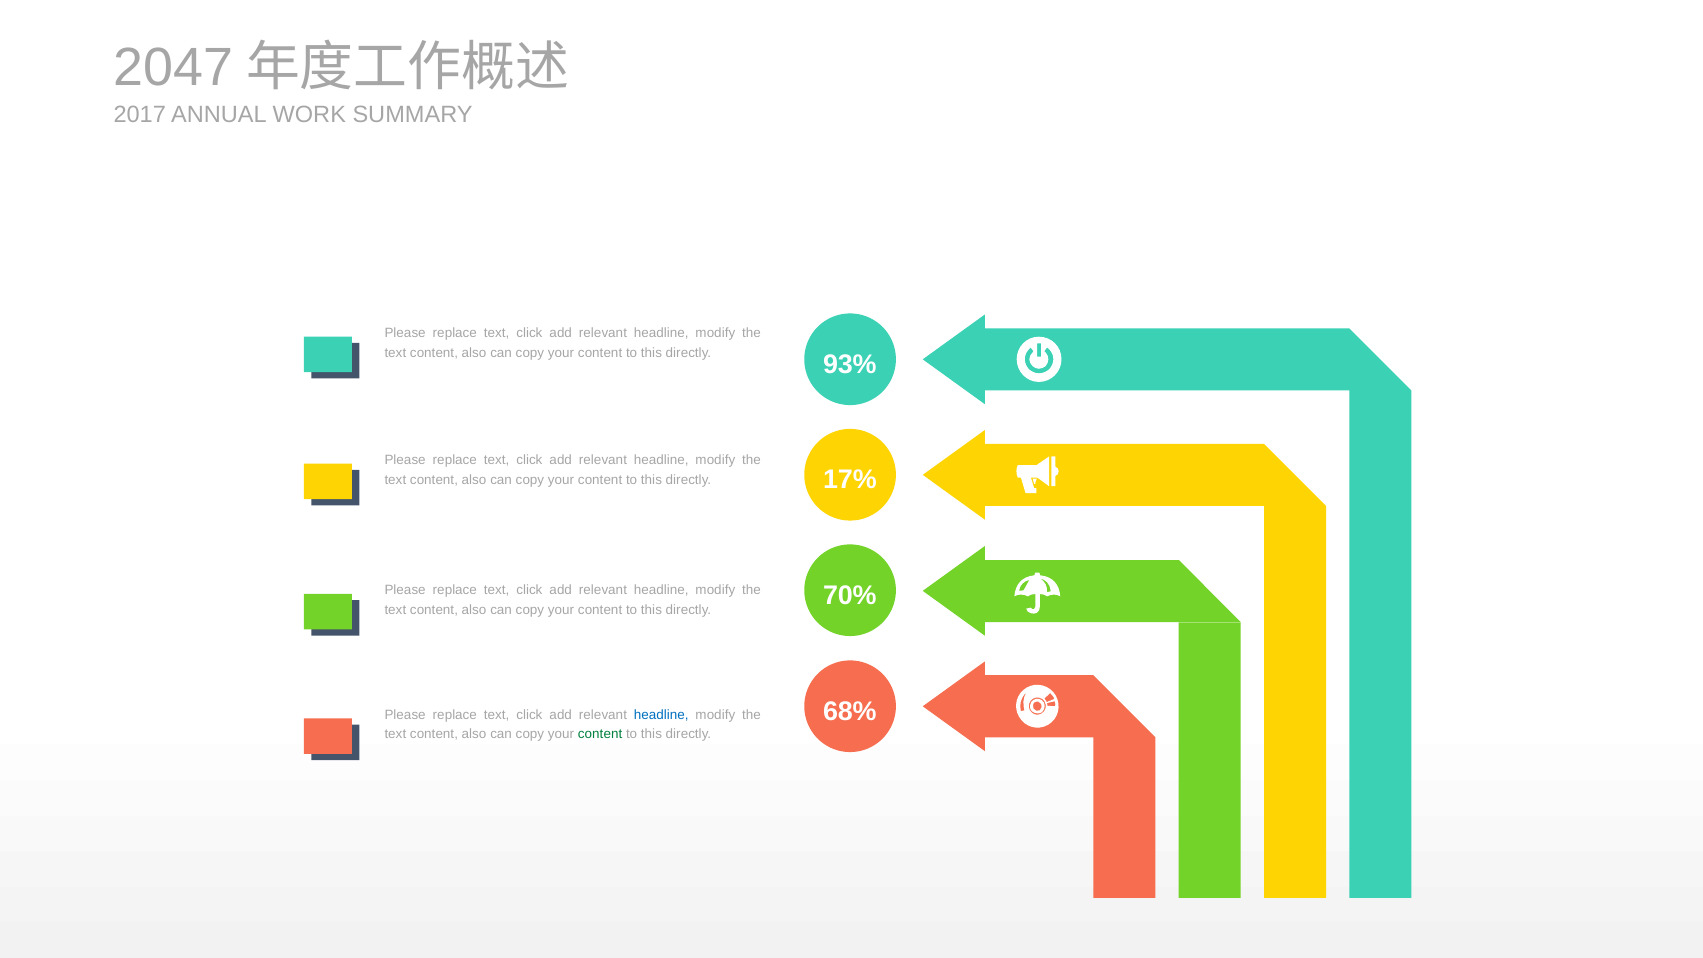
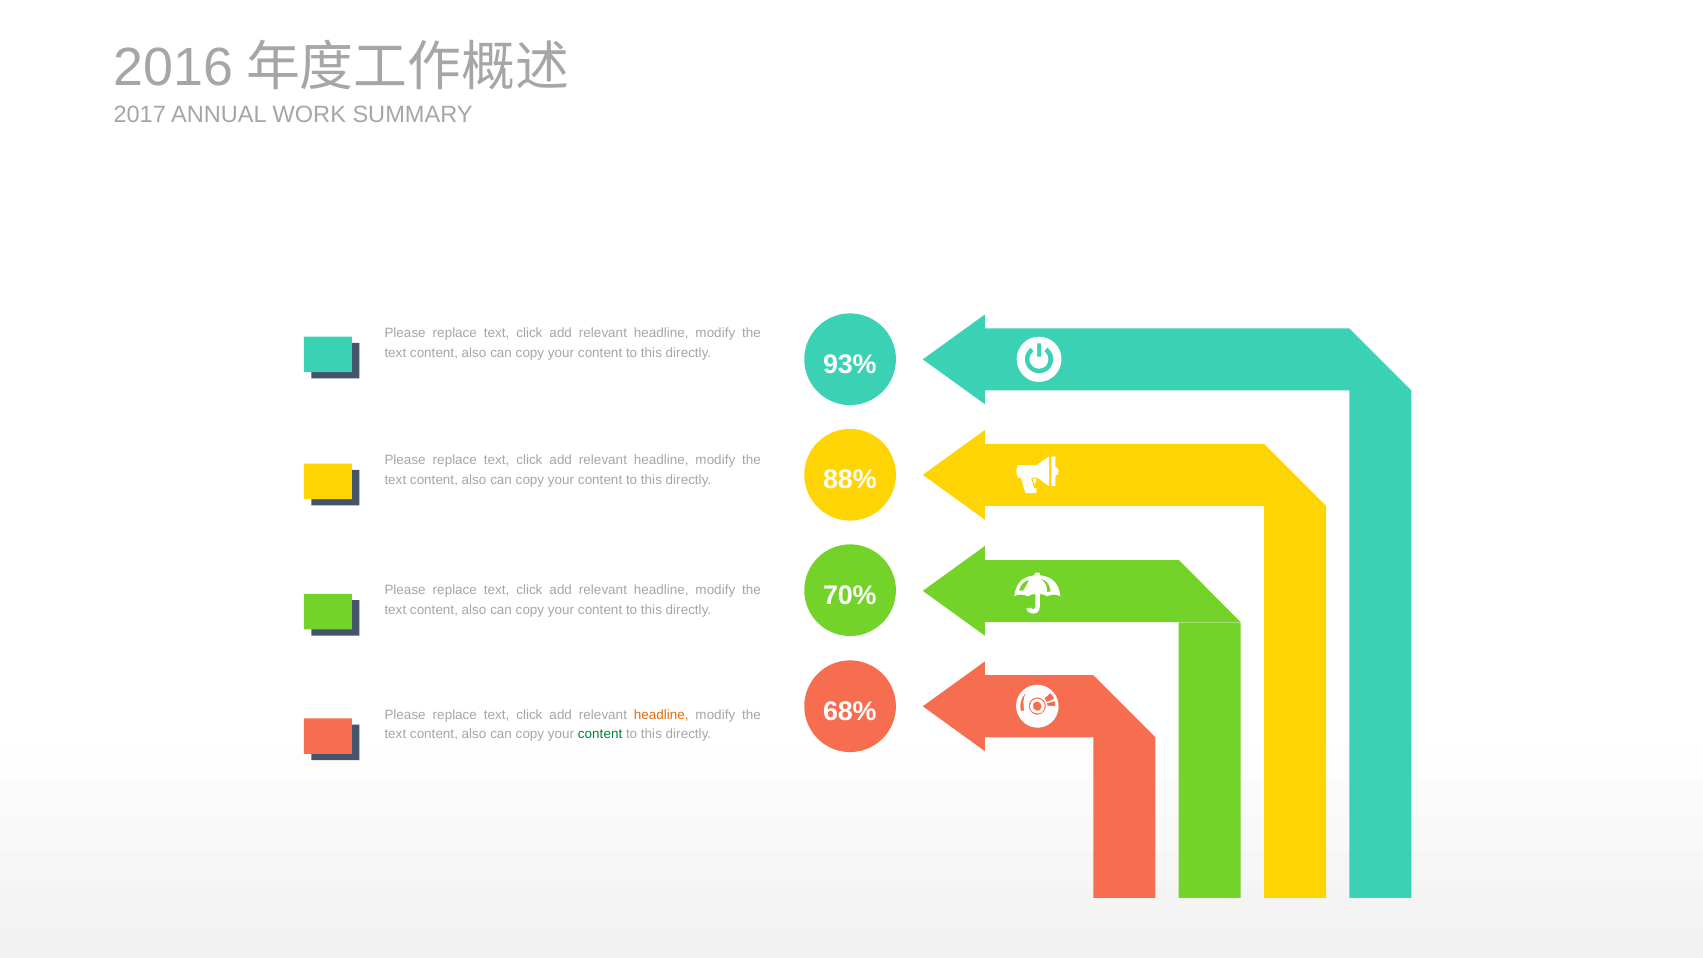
2047: 2047 -> 2016
17%: 17% -> 88%
headline at (661, 715) colour: blue -> orange
